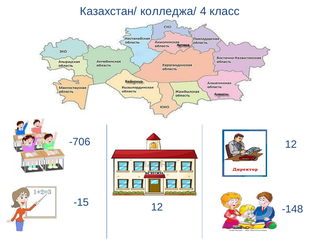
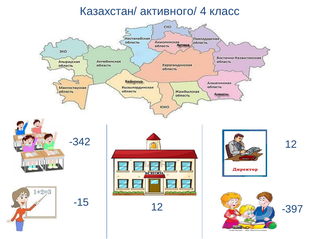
колледжа/: колледжа/ -> активного/
-706: -706 -> -342
-148: -148 -> -397
